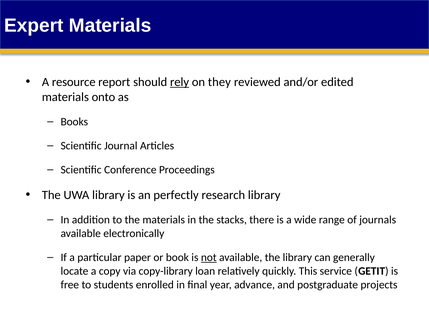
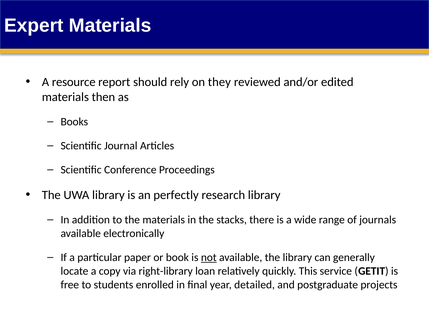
rely underline: present -> none
onto: onto -> then
copy-library: copy-library -> right-library
advance: advance -> detailed
